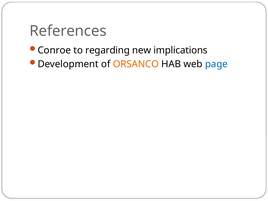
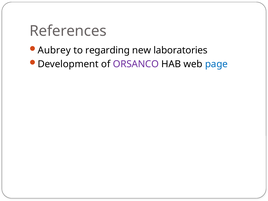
Conroe: Conroe -> Aubrey
implications: implications -> laboratories
ORSANCO colour: orange -> purple
